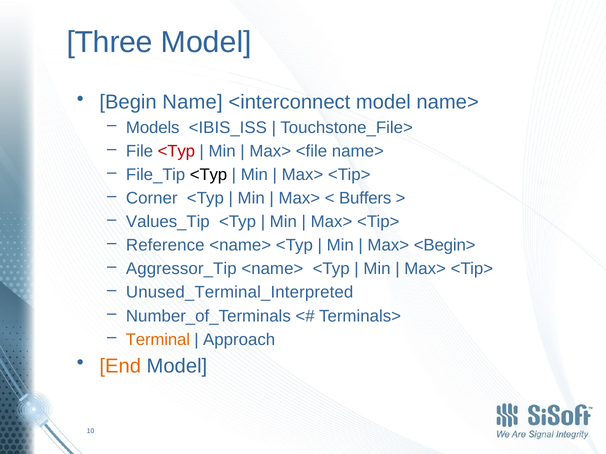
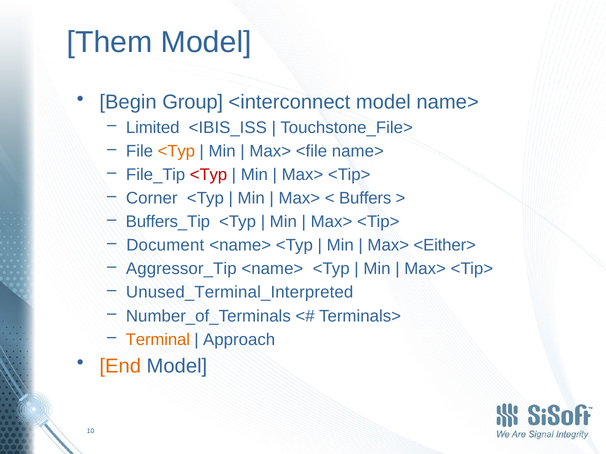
Three: Three -> Them
Name: Name -> Group
Models: Models -> Limited
<Typ at (176, 151) colour: red -> orange
<Typ at (209, 175) colour: black -> red
Values_Tip: Values_Tip -> Buffers_Tip
Reference: Reference -> Document
<Begin>: <Begin> -> <Either>
